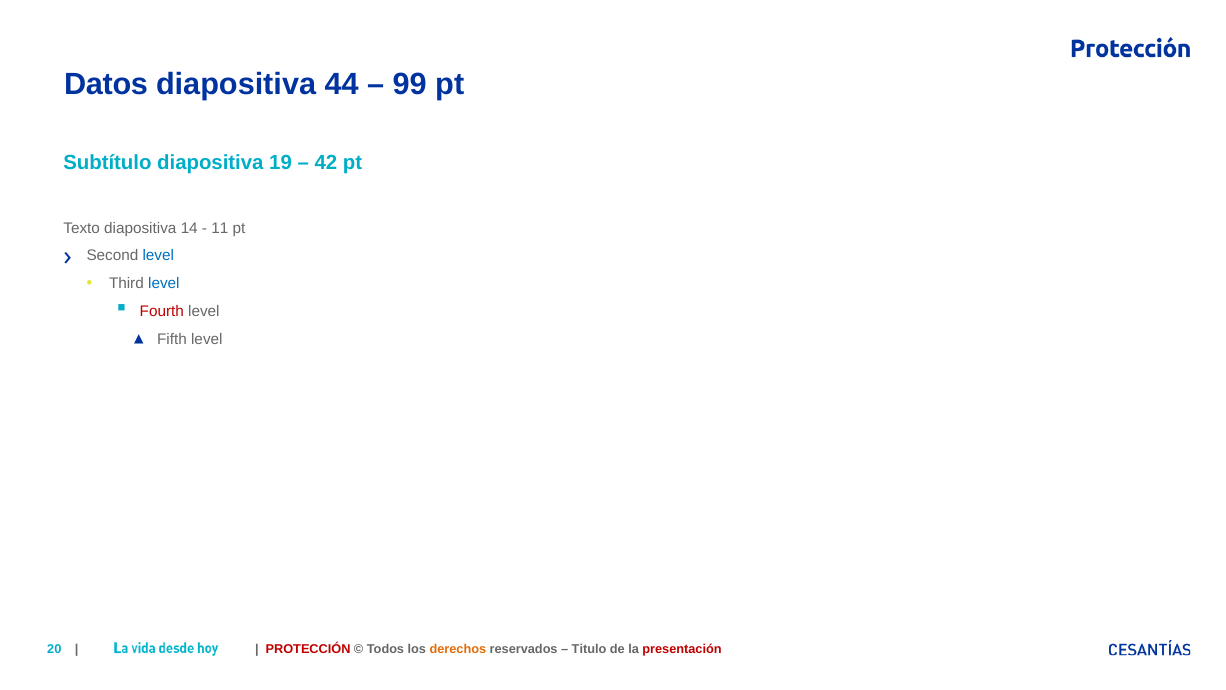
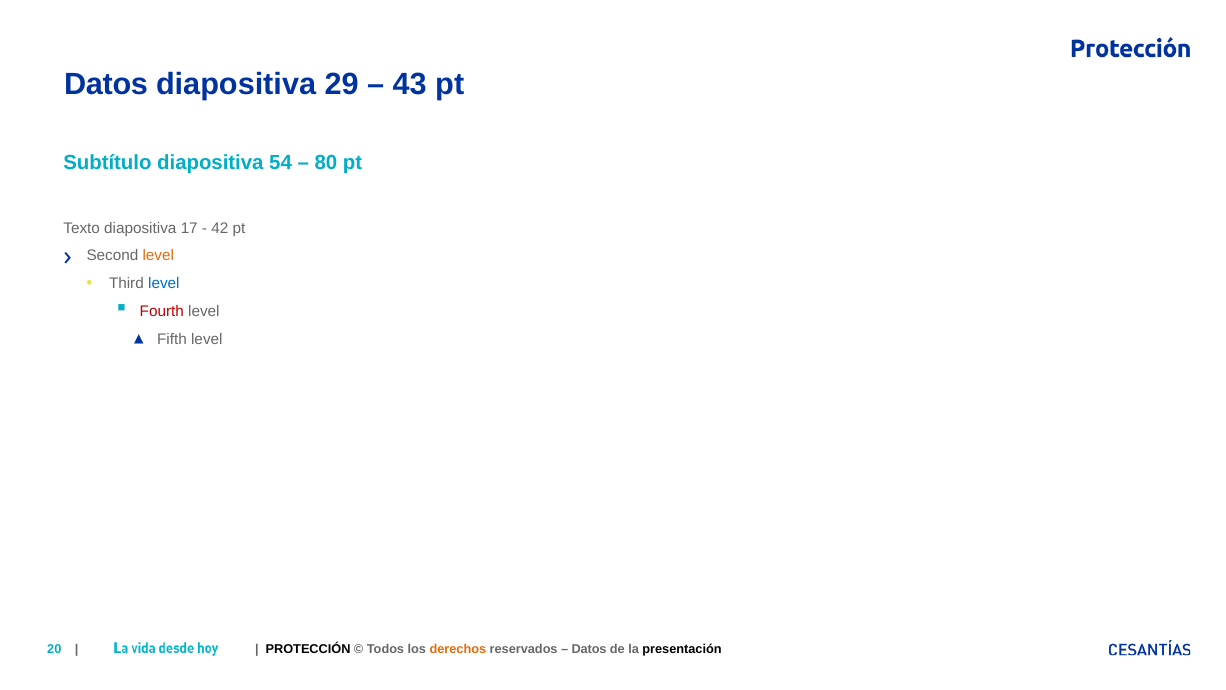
44: 44 -> 29
99: 99 -> 43
19: 19 -> 54
42: 42 -> 80
14: 14 -> 17
11: 11 -> 42
level at (158, 256) colour: blue -> orange
PROTECCIÓN colour: red -> black
Titulo at (589, 649): Titulo -> Datos
presentación colour: red -> black
